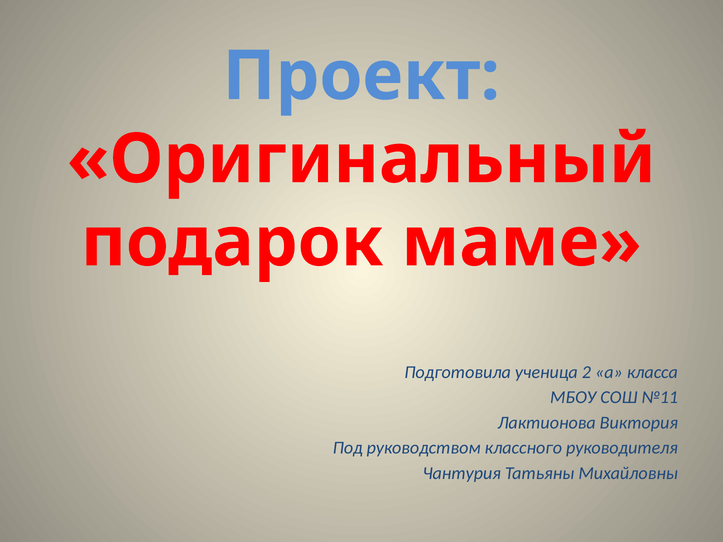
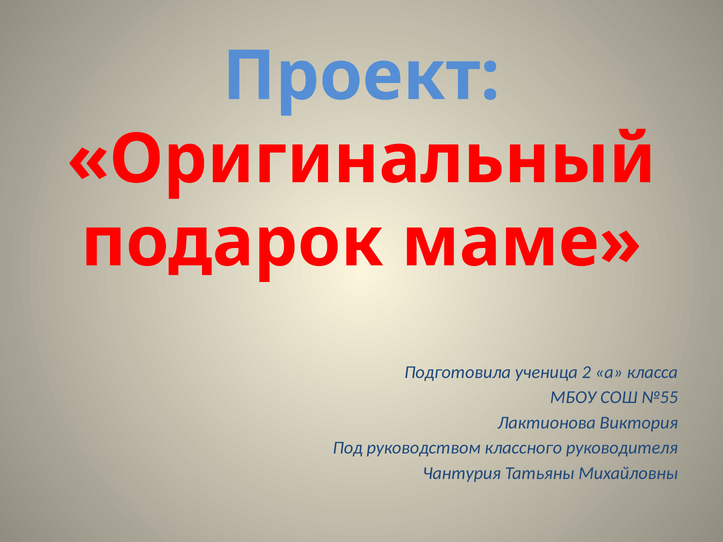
№11: №11 -> №55
